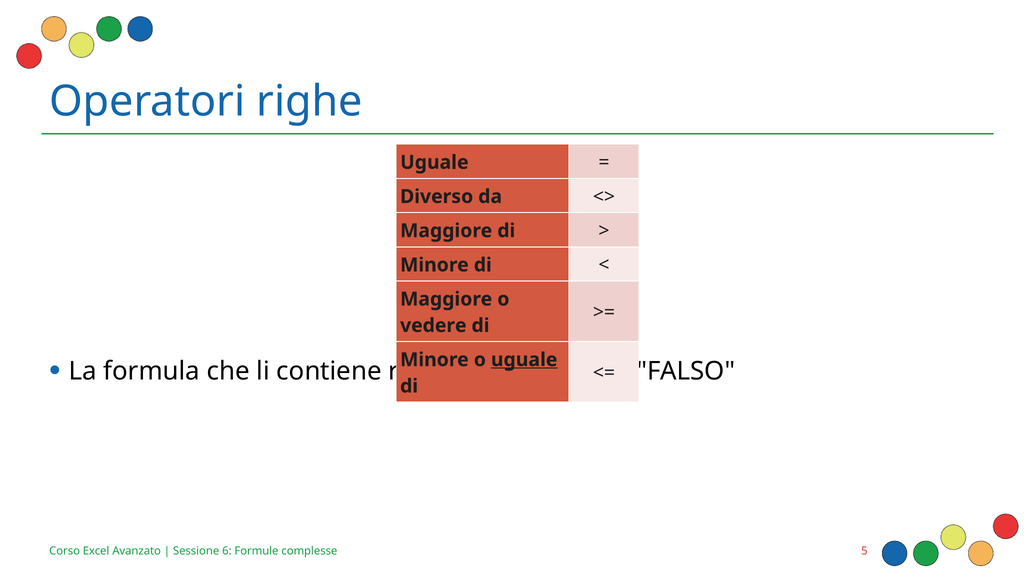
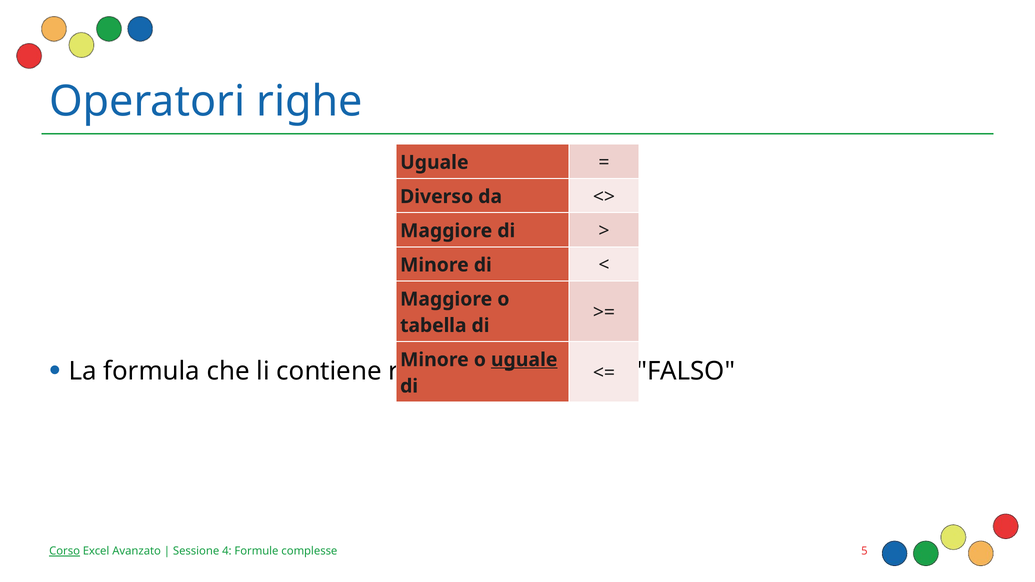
vedere: vedere -> tabella
Corso underline: none -> present
6: 6 -> 4
